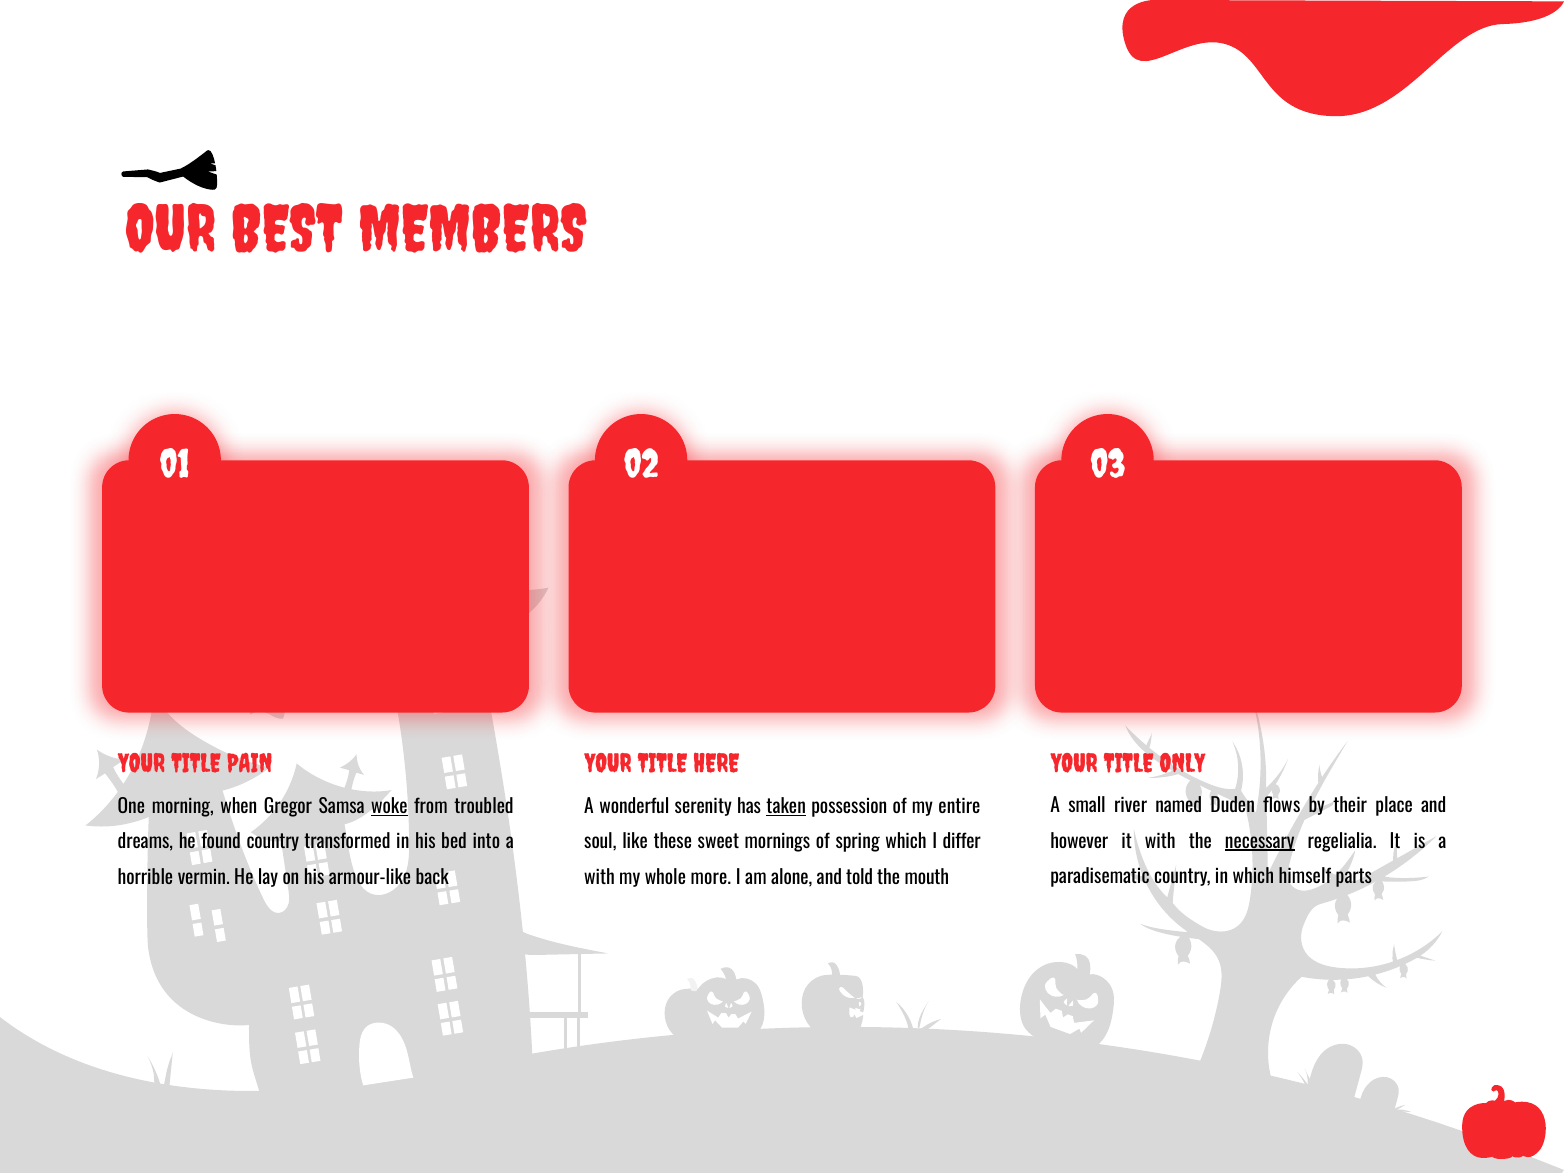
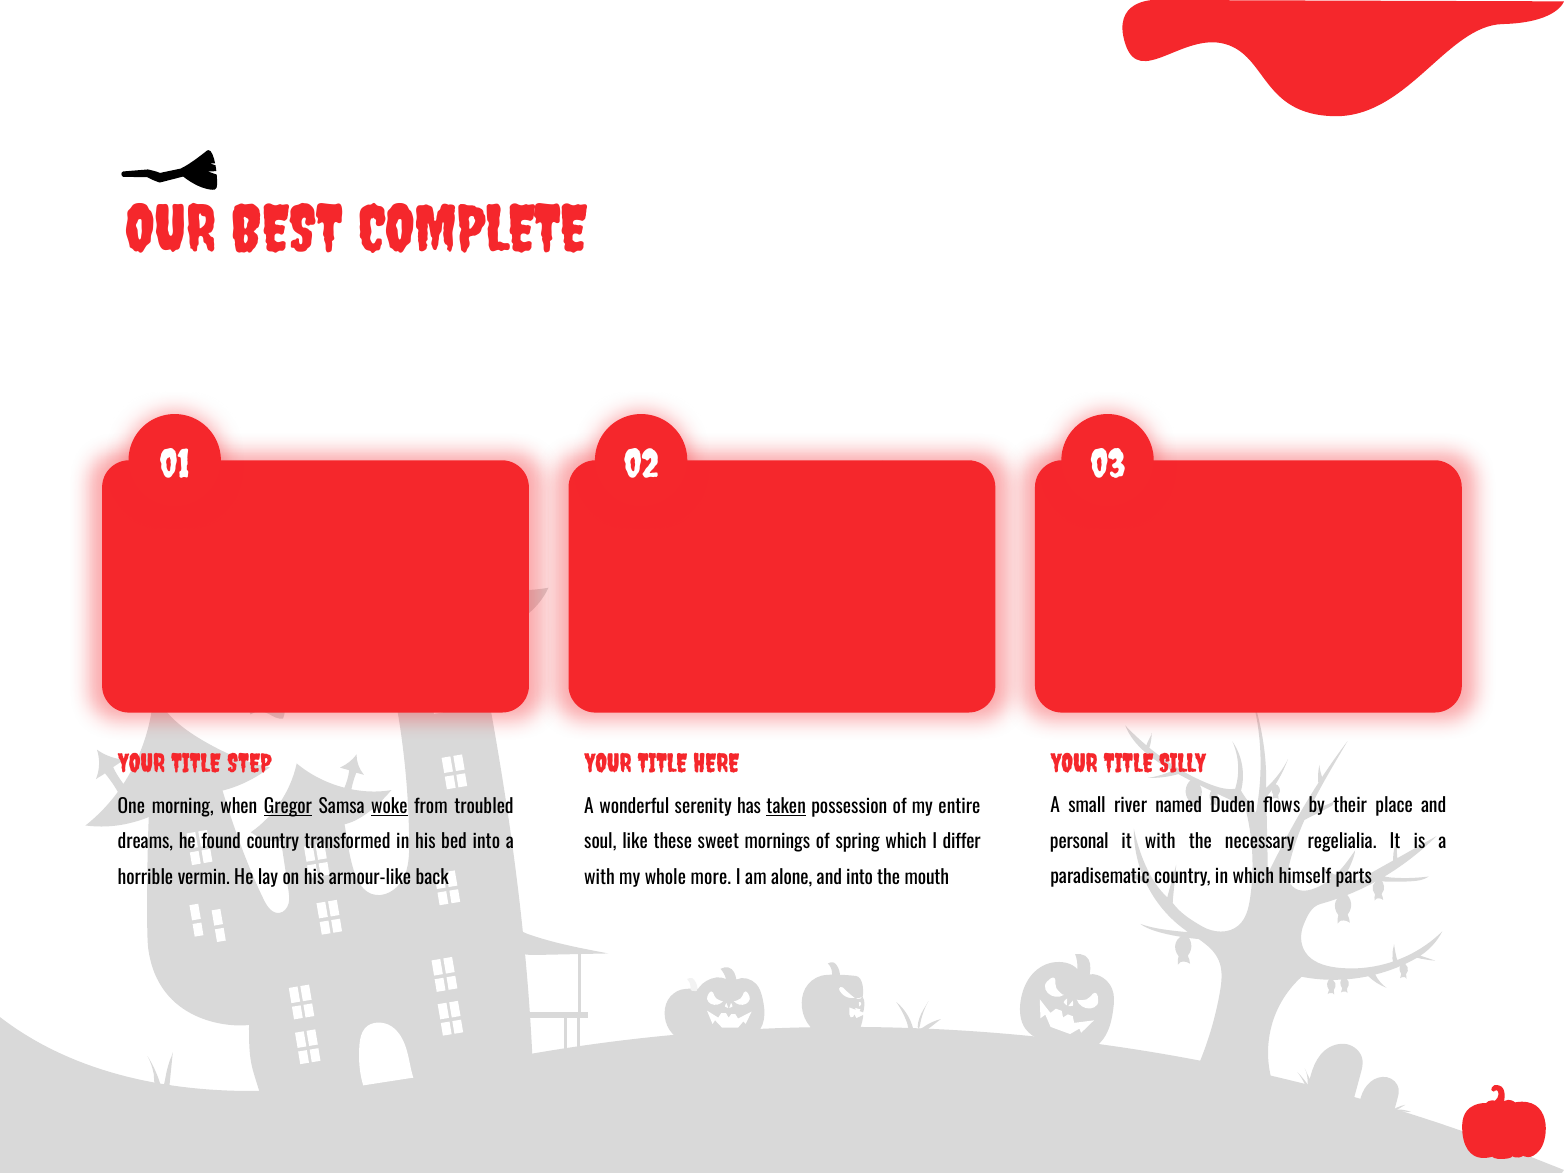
MEMBERS: MEMBERS -> COMPLETE
ONLY: ONLY -> SILLY
PAIN: PAIN -> STEP
Gregor underline: none -> present
however: however -> personal
necessary underline: present -> none
and told: told -> into
